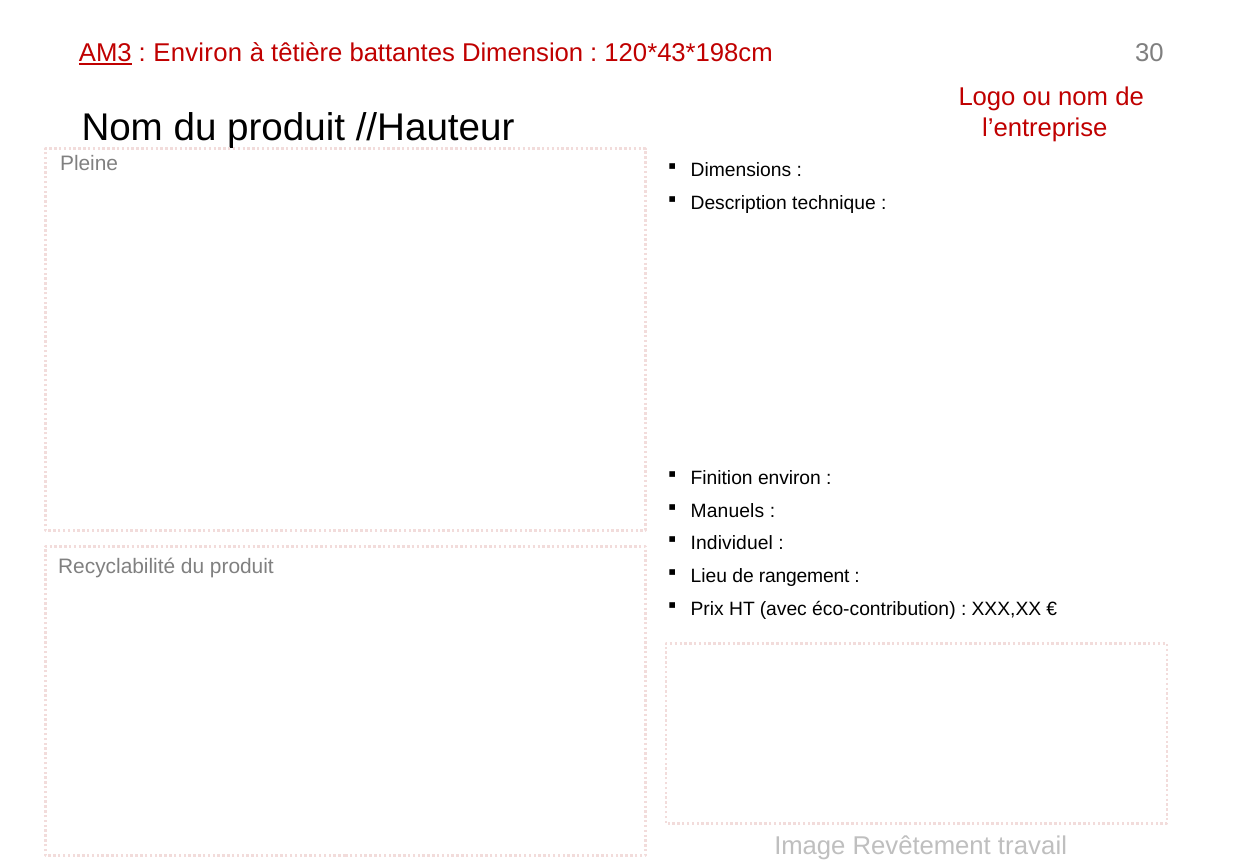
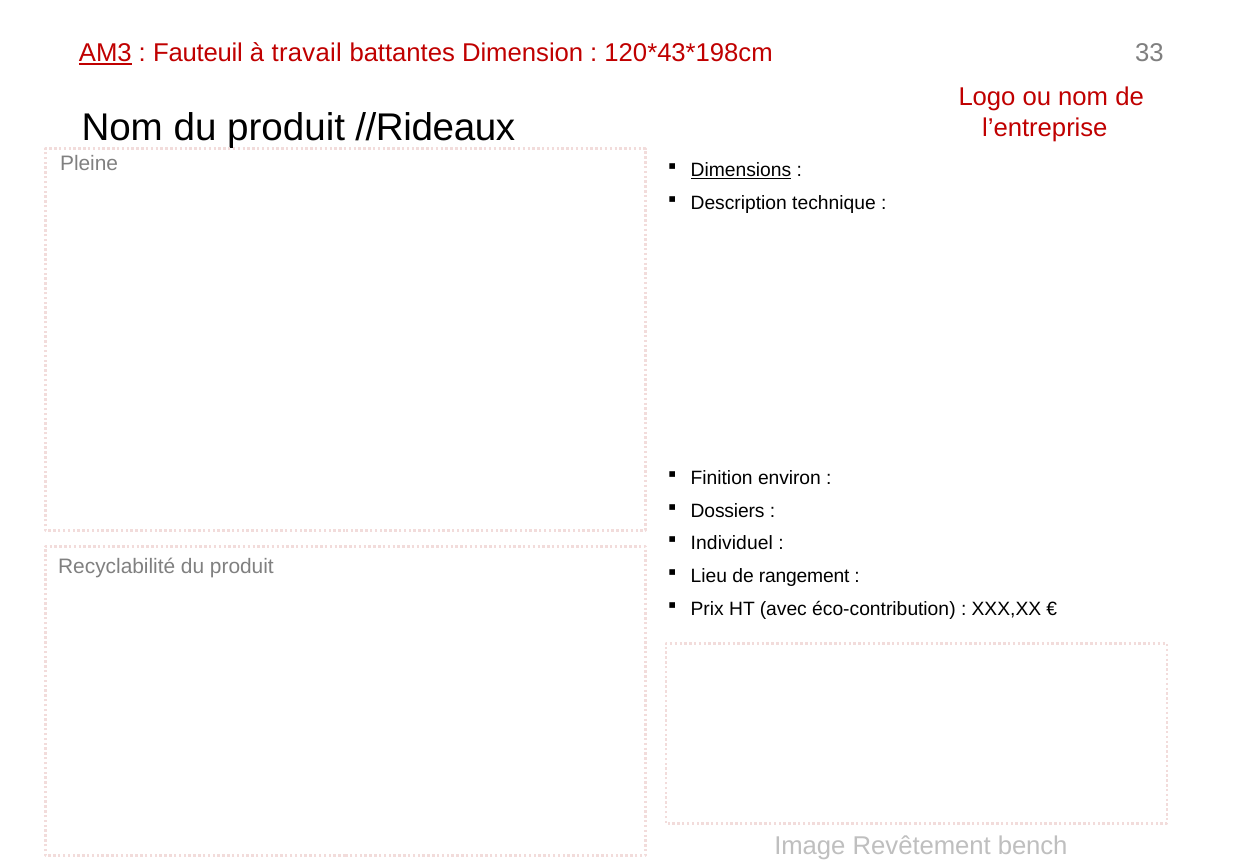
Environ at (198, 53): Environ -> Fauteuil
têtière: têtière -> travail
30: 30 -> 33
//Hauteur: //Hauteur -> //Rideaux
Dimensions underline: none -> present
Manuels: Manuels -> Dossiers
travail: travail -> bench
